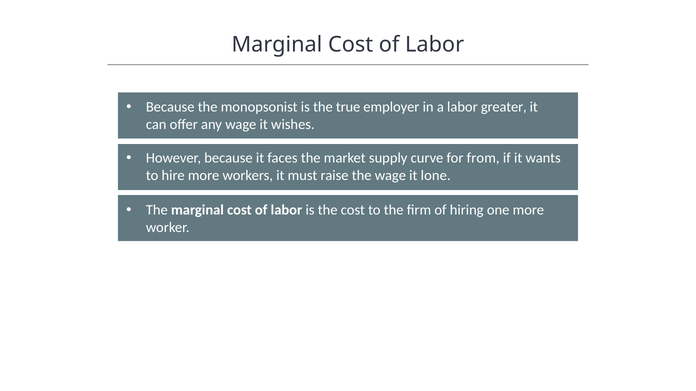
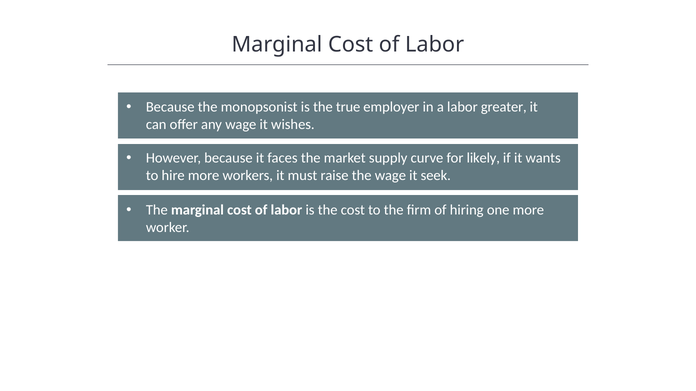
from: from -> likely
lone: lone -> seek
